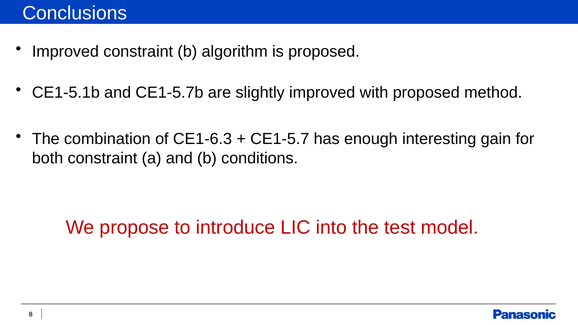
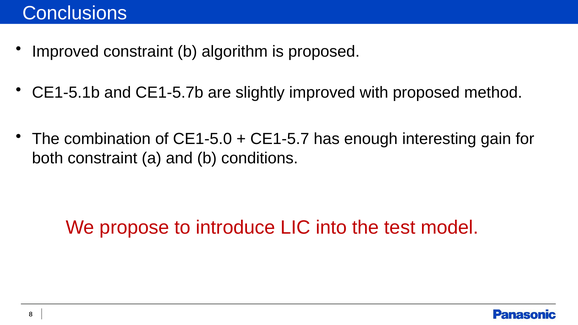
CE1-6.3: CE1-6.3 -> CE1-5.0
